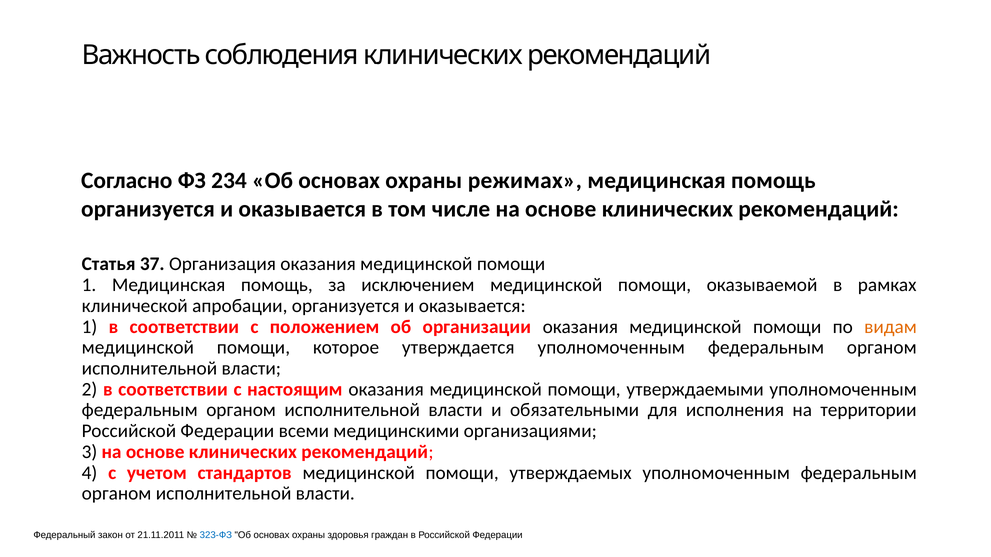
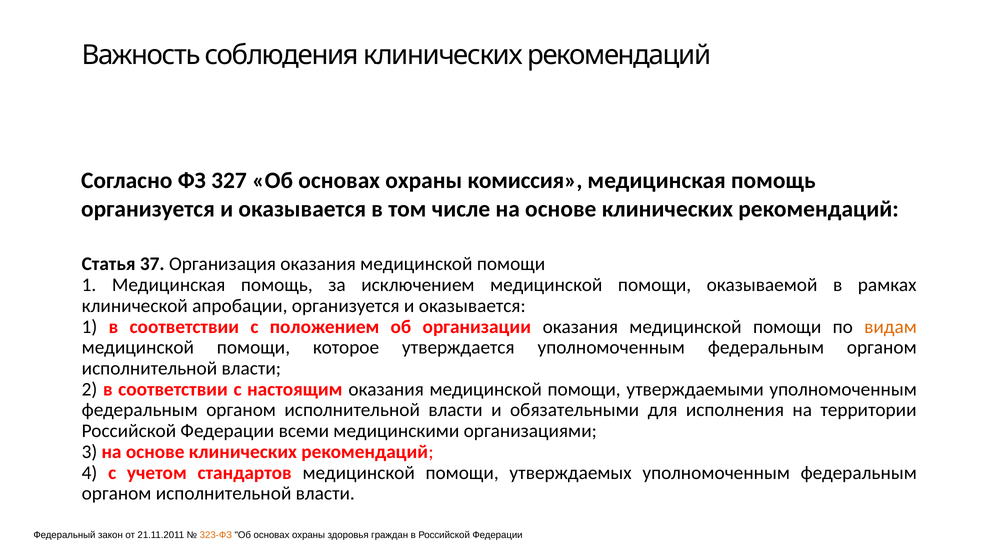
234: 234 -> 327
режимах: режимах -> комиссия
323-ФЗ colour: blue -> orange
